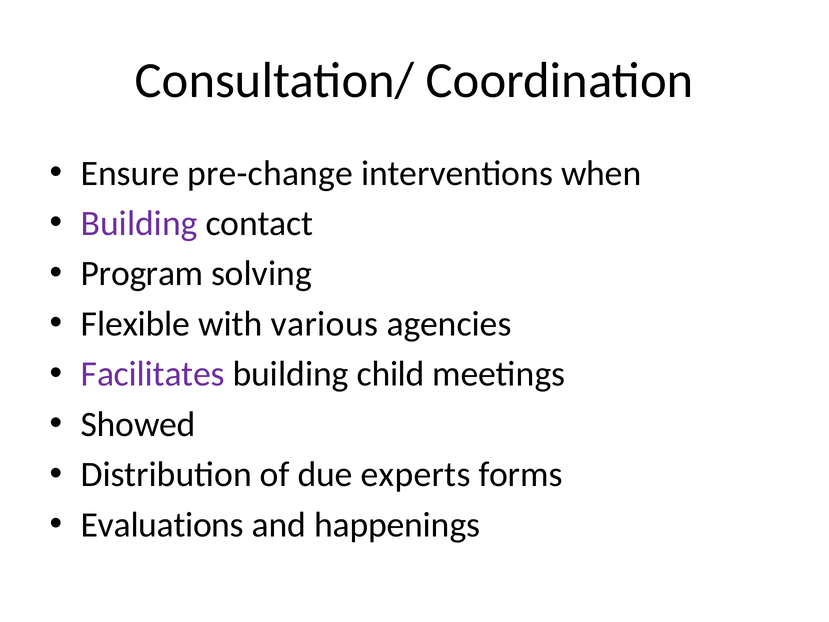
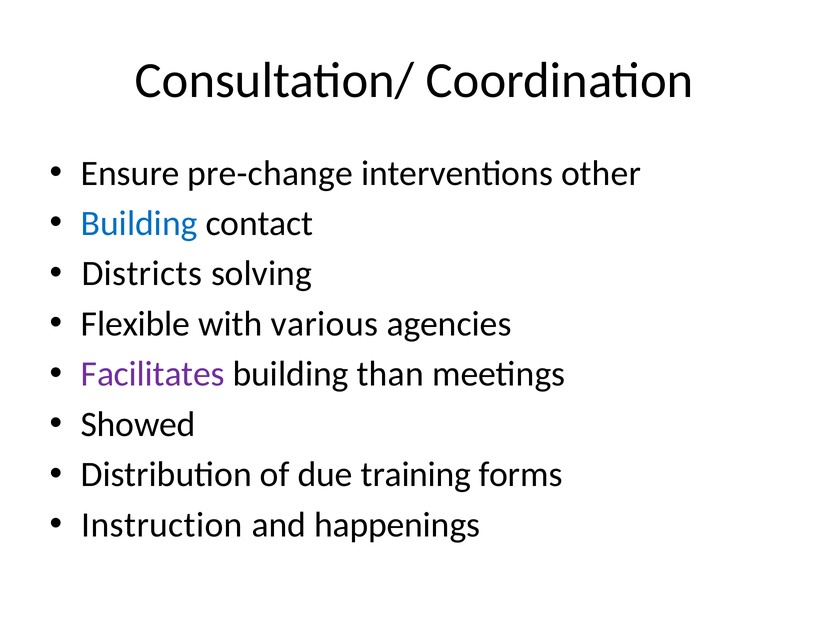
when: when -> other
Building at (139, 223) colour: purple -> blue
Program: Program -> Districts
child: child -> than
experts: experts -> training
Evaluations: Evaluations -> Instruction
